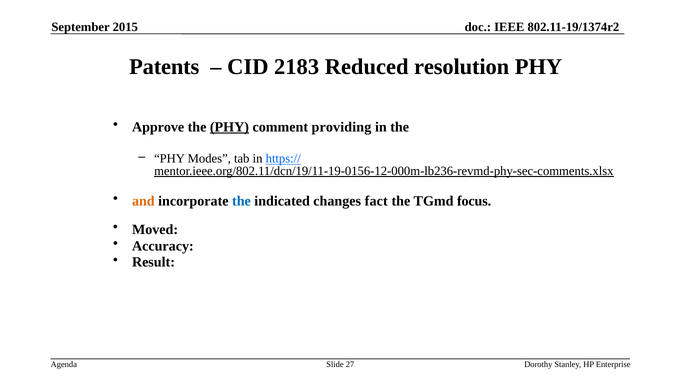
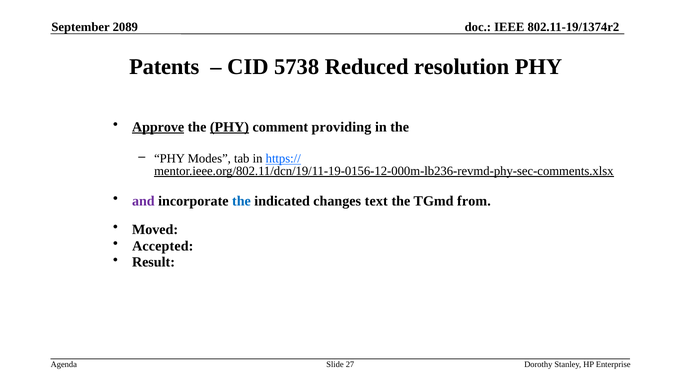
2015: 2015 -> 2089
2183: 2183 -> 5738
Approve underline: none -> present
and colour: orange -> purple
fact: fact -> text
focus: focus -> from
Accuracy: Accuracy -> Accepted
